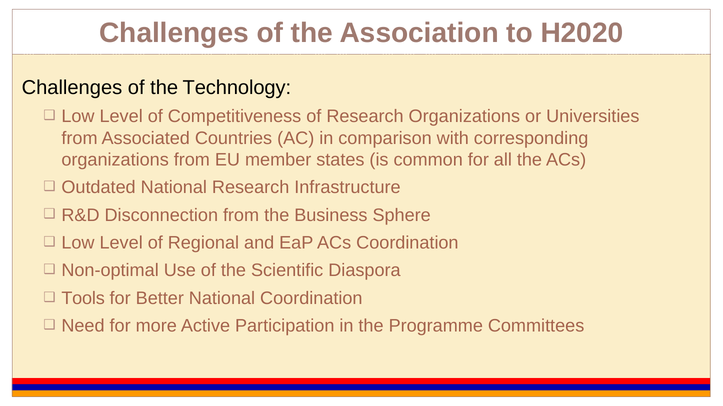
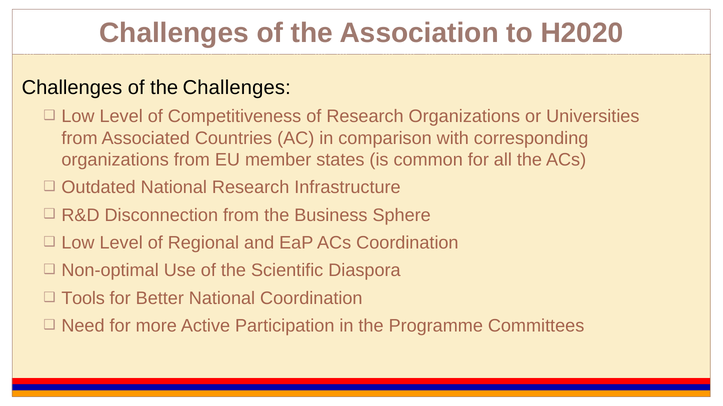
the Technology: Technology -> Challenges
